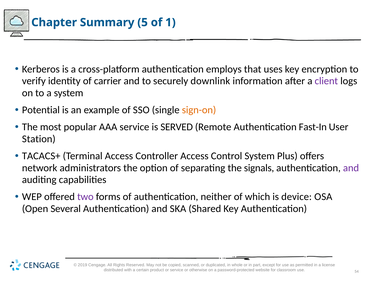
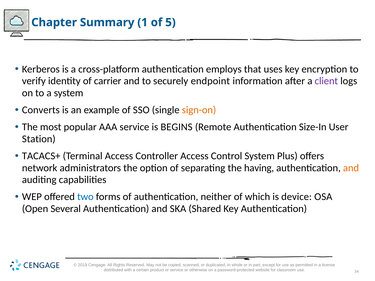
5: 5 -> 1
1: 1 -> 5
downlink: downlink -> endpoint
Potential: Potential -> Converts
SERVED: SERVED -> BEGINS
Fast-In: Fast-In -> Size-In
signals: signals -> having
and at (351, 168) colour: purple -> orange
two colour: purple -> blue
